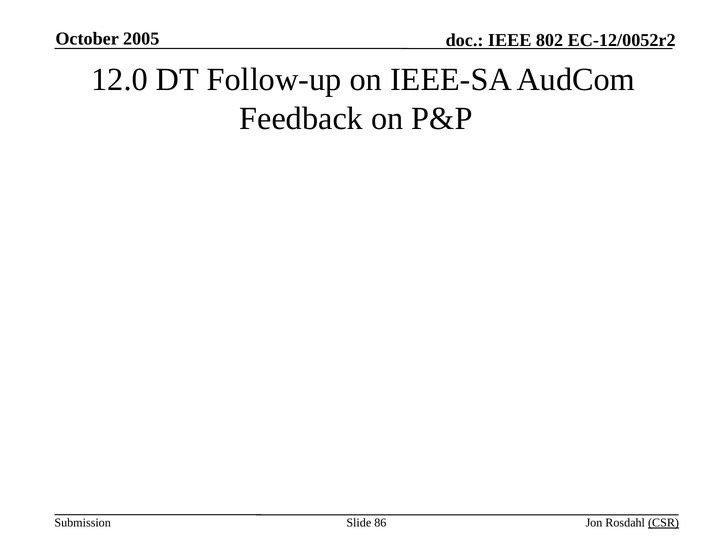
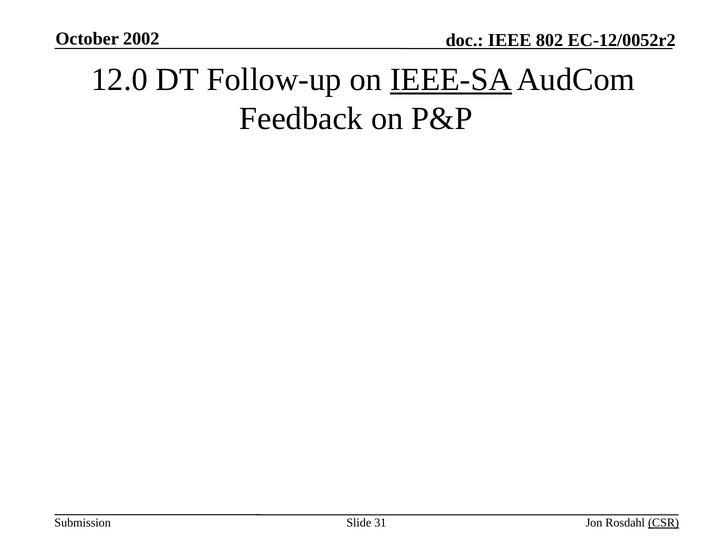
2005: 2005 -> 2002
IEEE-SA underline: none -> present
86: 86 -> 31
